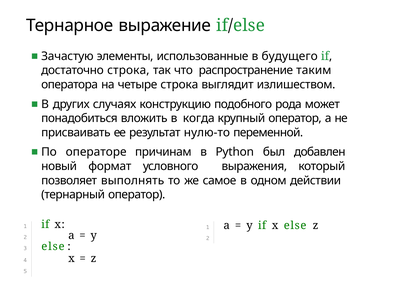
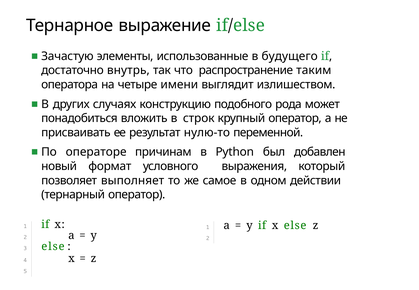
достаточно строка: строка -> внутрь
четыре строка: строка -> имени
когда: когда -> строк
выполнять: выполнять -> выполняет
